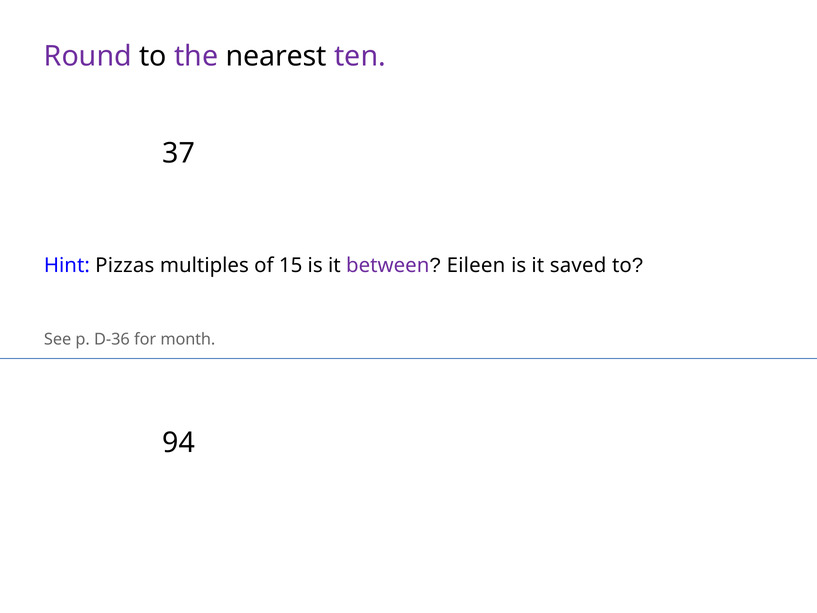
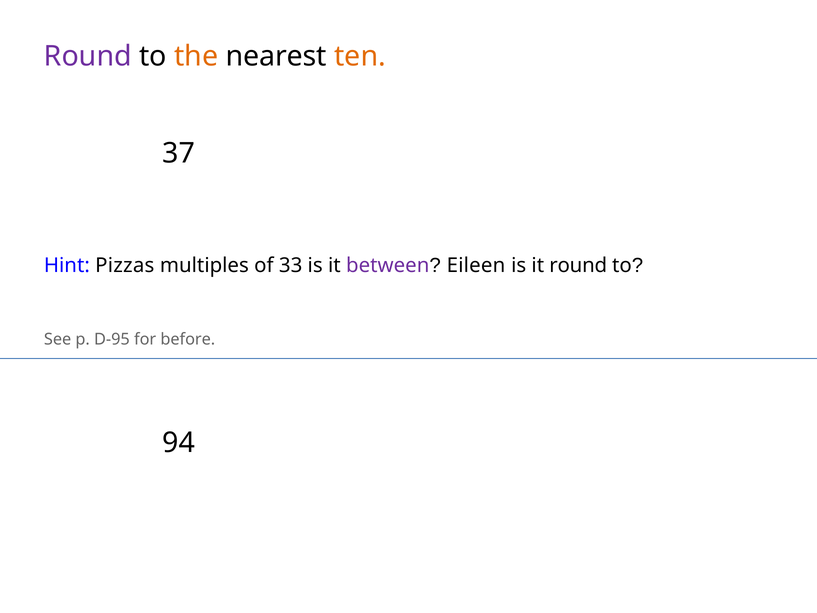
the colour: purple -> orange
ten colour: purple -> orange
15: 15 -> 33
it saved: saved -> round
D-36: D-36 -> D-95
month: month -> before
